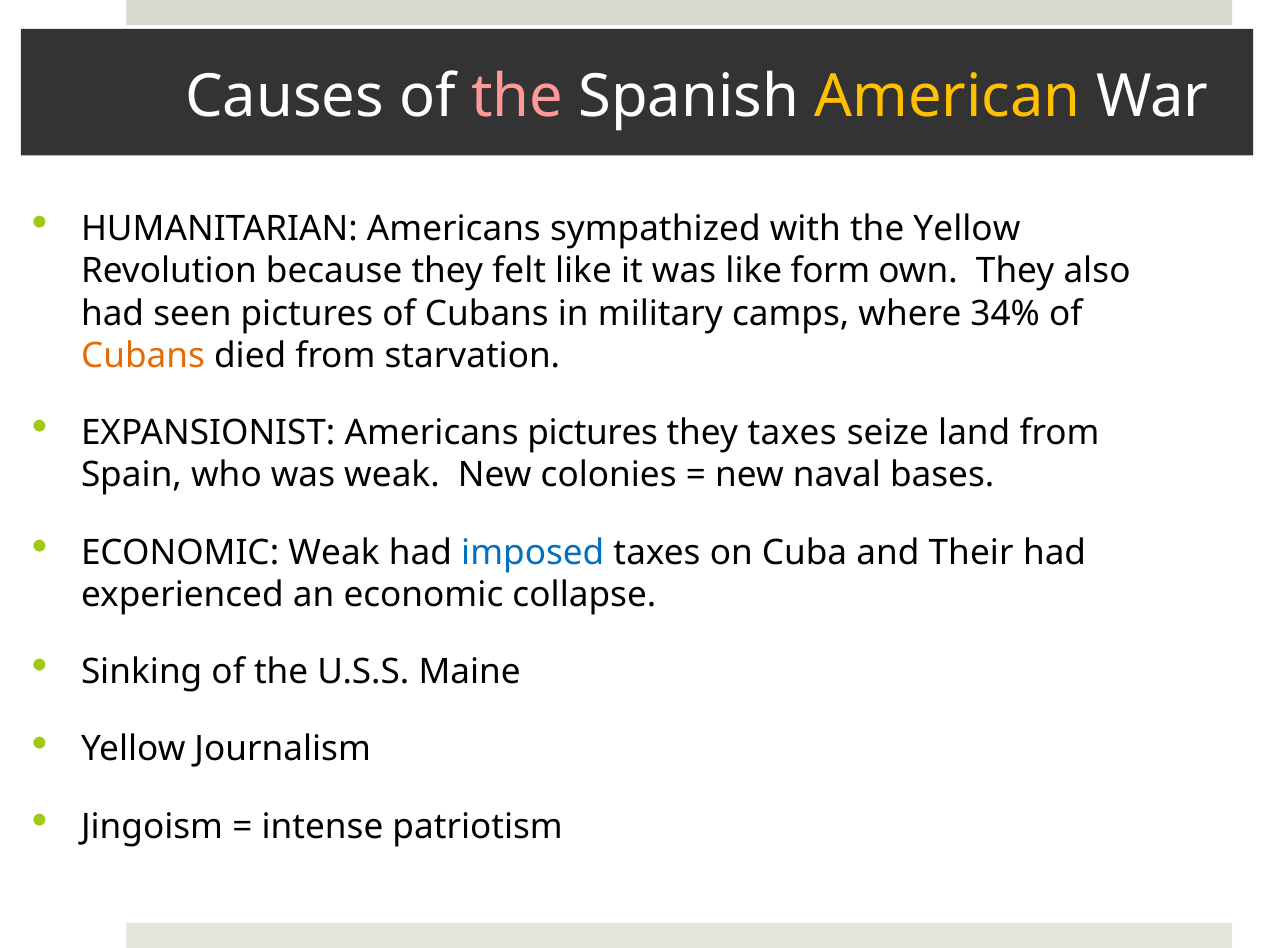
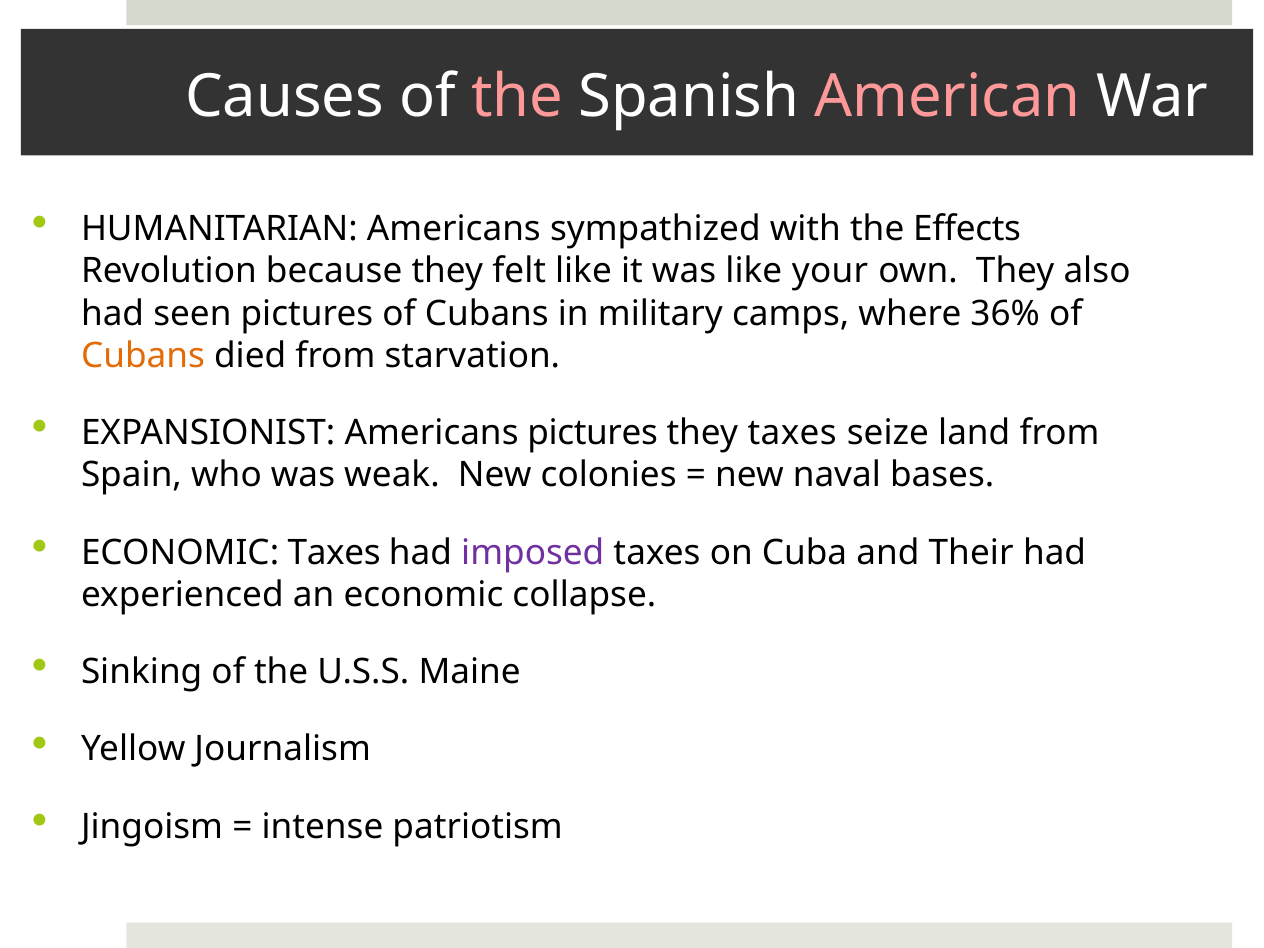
American colour: yellow -> pink
the Yellow: Yellow -> Effects
form: form -> your
34%: 34% -> 36%
ECONOMIC Weak: Weak -> Taxes
imposed colour: blue -> purple
